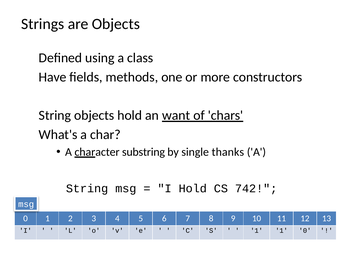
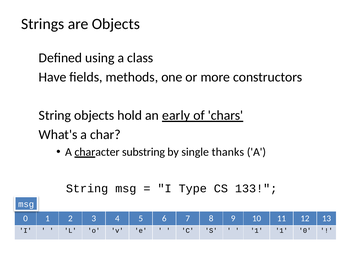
want: want -> early
I Hold: Hold -> Type
742: 742 -> 133
